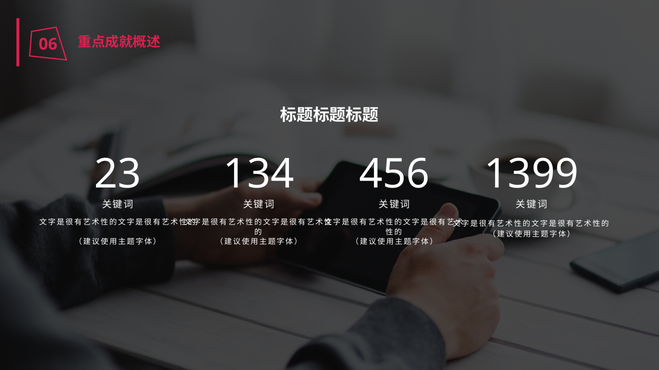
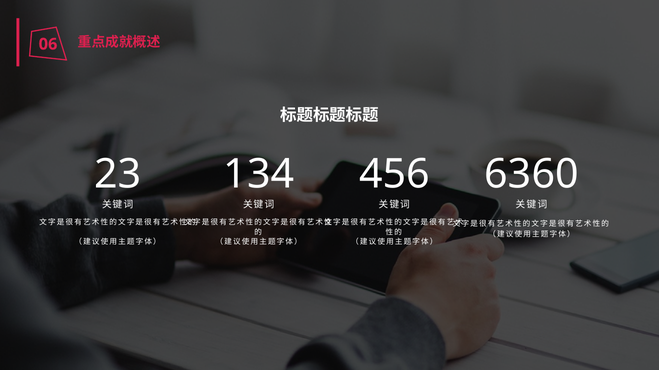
1399: 1399 -> 6360
